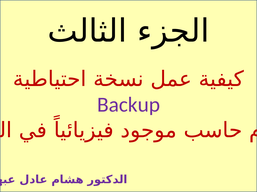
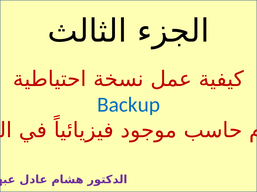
Backup colour: purple -> blue
